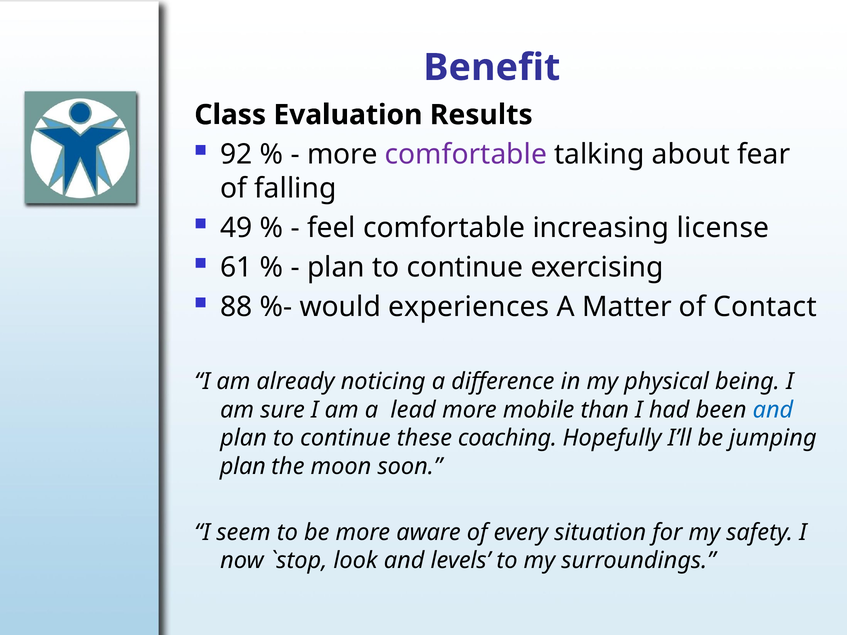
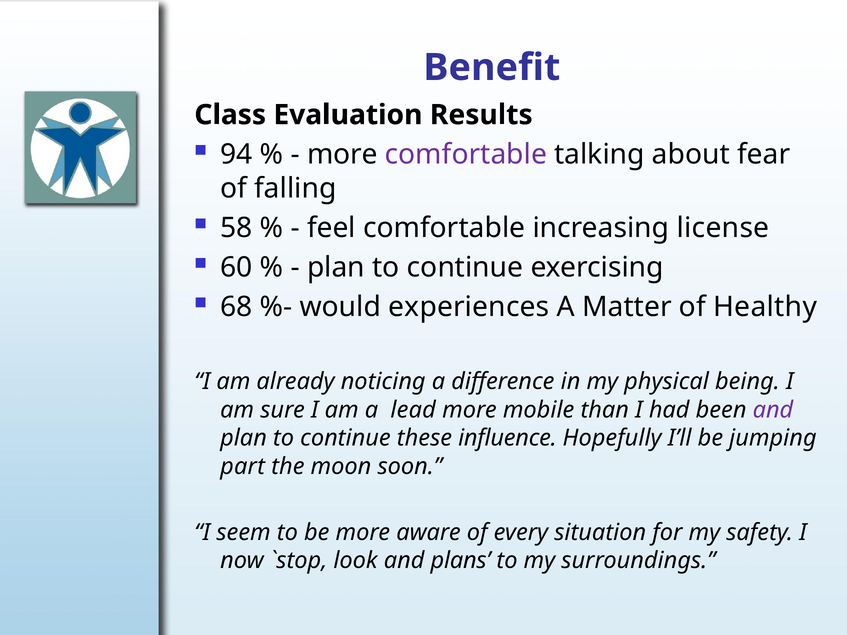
92: 92 -> 94
49: 49 -> 58
61: 61 -> 60
88: 88 -> 68
Contact: Contact -> Healthy
and at (773, 410) colour: blue -> purple
coaching: coaching -> influence
plan at (243, 467): plan -> part
levels: levels -> plans
